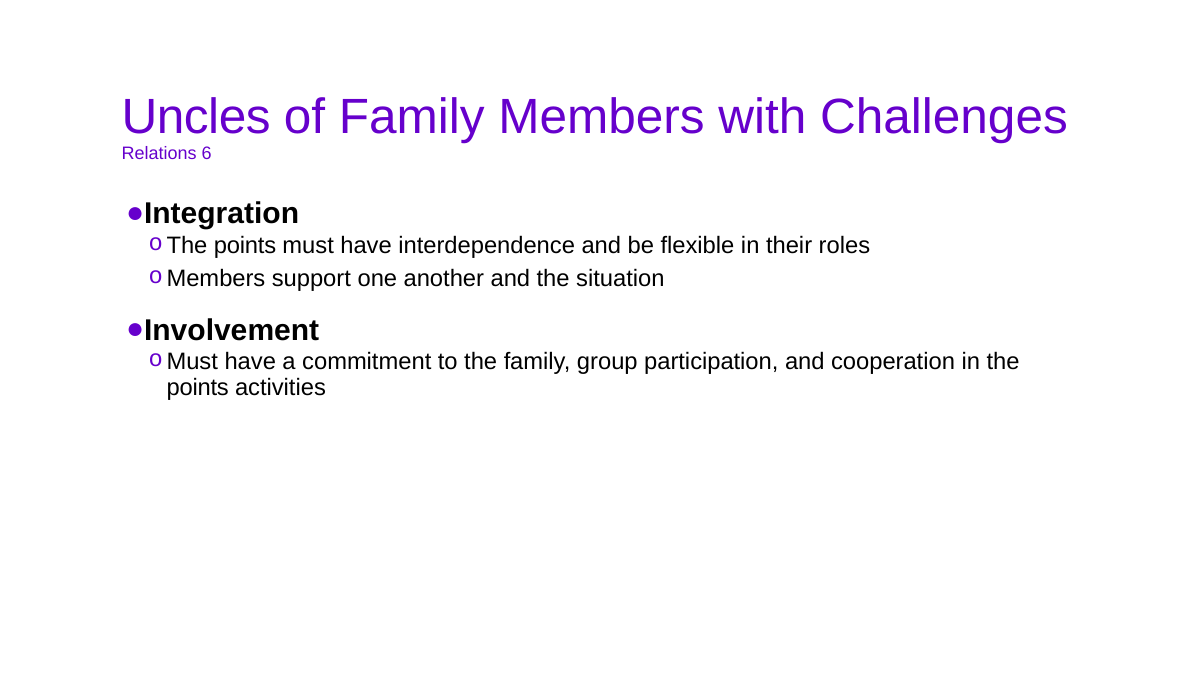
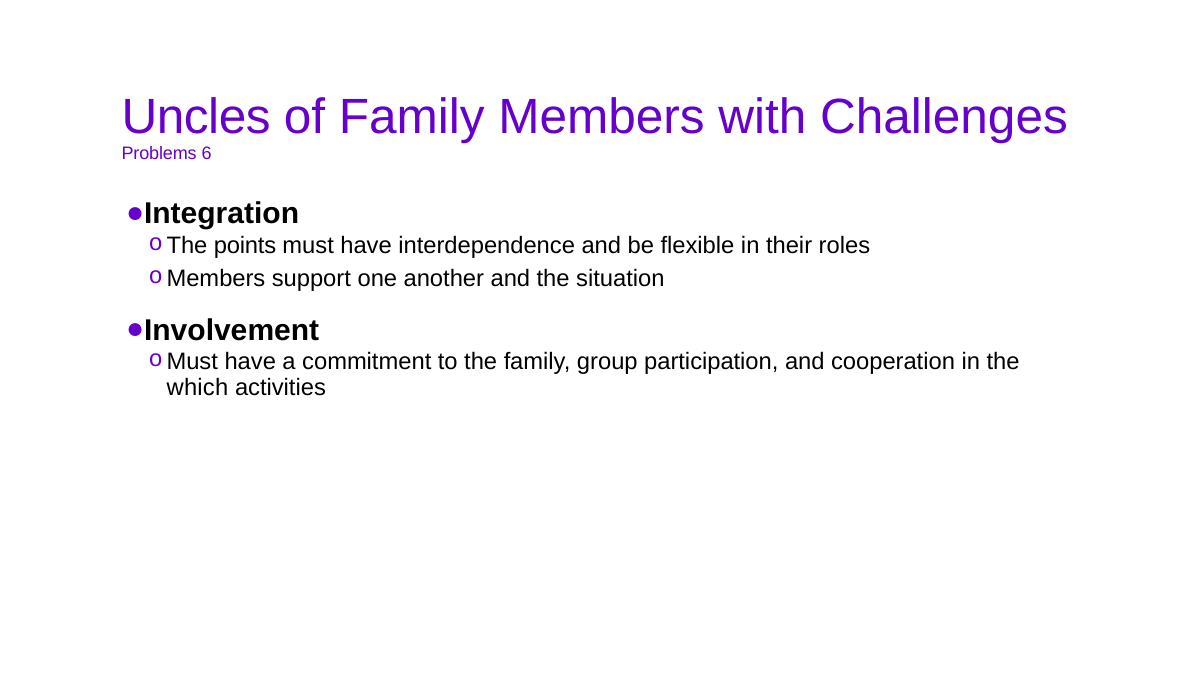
Relations: Relations -> Problems
points at (198, 388): points -> which
